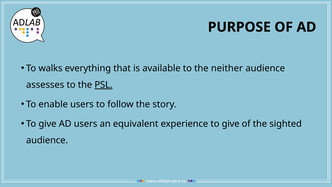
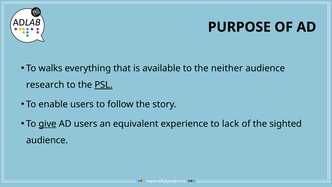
assesses: assesses -> research
give at (47, 124) underline: none -> present
experience to give: give -> lack
